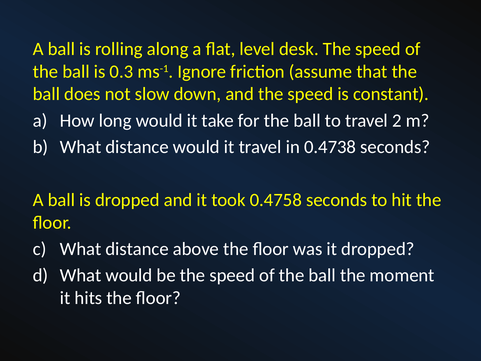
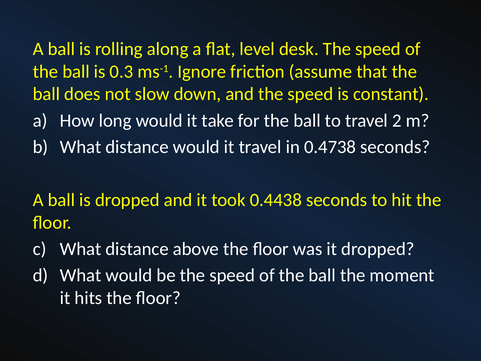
0.4758: 0.4758 -> 0.4438
